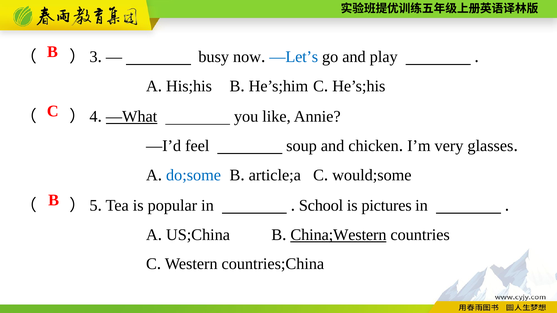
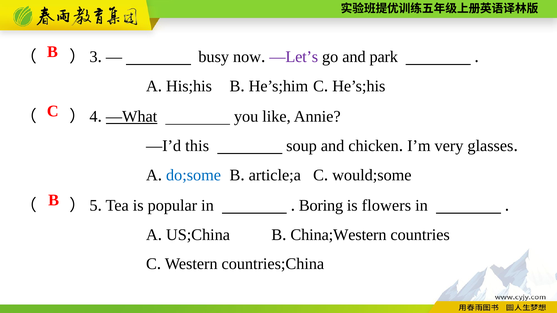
—Let’s colour: blue -> purple
play: play -> park
feel: feel -> this
School: School -> Boring
pictures: pictures -> flowers
China;Western underline: present -> none
